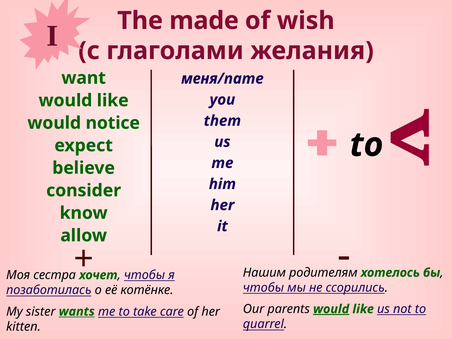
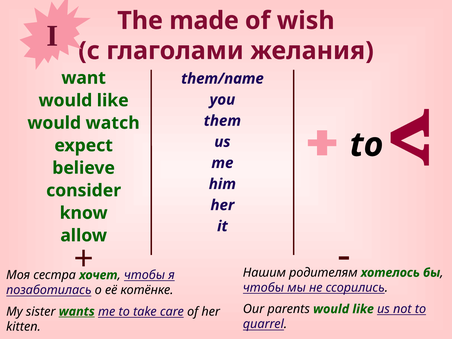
меня/name: меня/name -> them/name
notice: notice -> watch
would at (331, 309) underline: present -> none
